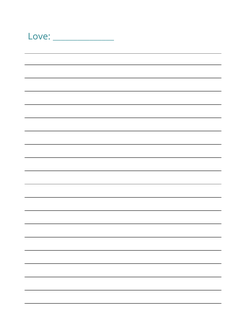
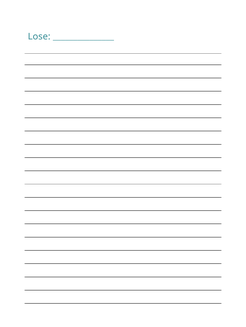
Love: Love -> Lose
